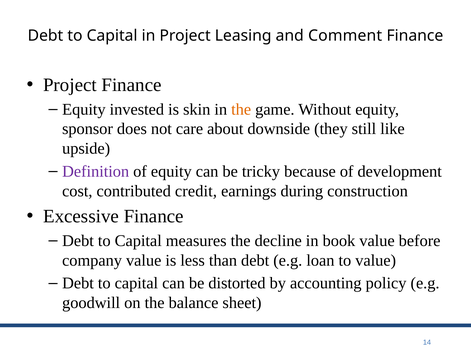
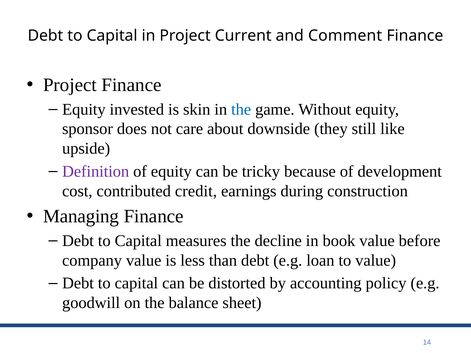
Leasing: Leasing -> Current
the at (241, 109) colour: orange -> blue
Excessive: Excessive -> Managing
